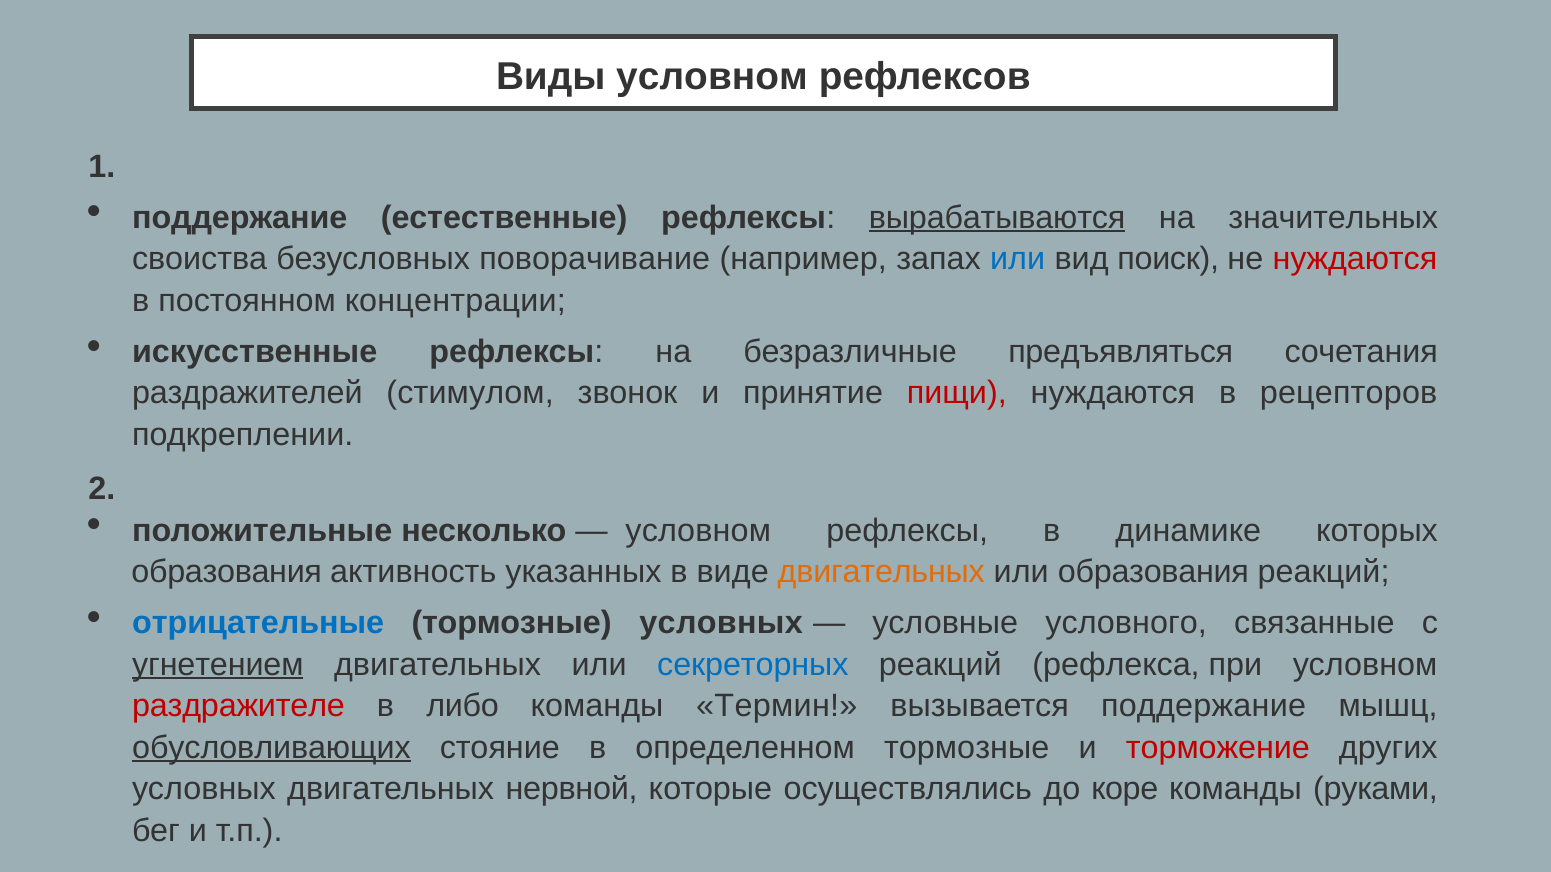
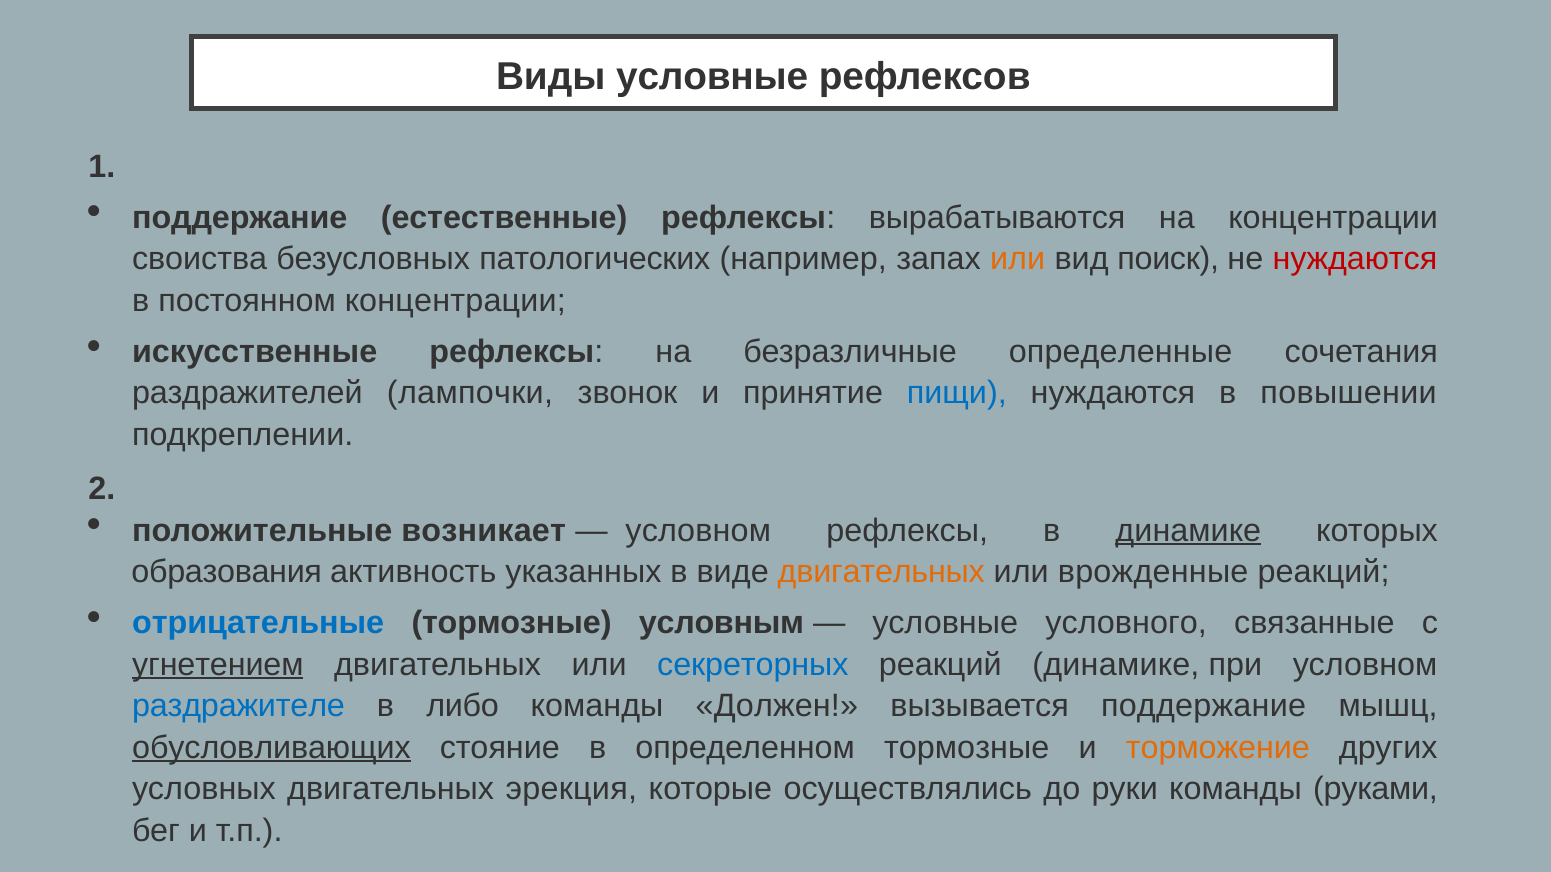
Виды условном: условном -> условные
вырабатываются underline: present -> none
на значительных: значительных -> концентрации
поворачивание: поворачивание -> патологических
или at (1018, 259) colour: blue -> orange
предъявляться: предъявляться -> определенные
стимулом: стимулом -> лампочки
пищи colour: red -> blue
рецепторов: рецепторов -> повышении
несколько: несколько -> возникает
динамике at (1188, 531) underline: none -> present
или образования: образования -> врожденные
тормозные условных: условных -> условным
реакций рефлекса: рефлекса -> динамике
раздражителе colour: red -> blue
Термин: Термин -> Должен
торможение colour: red -> orange
нервной: нервной -> эрекция
коре: коре -> руки
